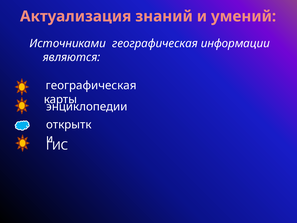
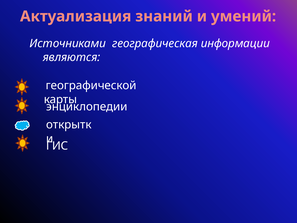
географическая at (91, 85): географическая -> географической
